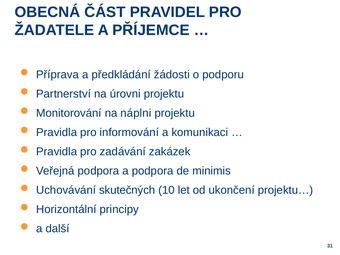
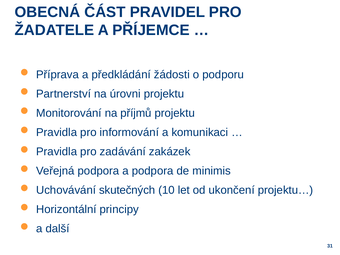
náplni: náplni -> příjmů
